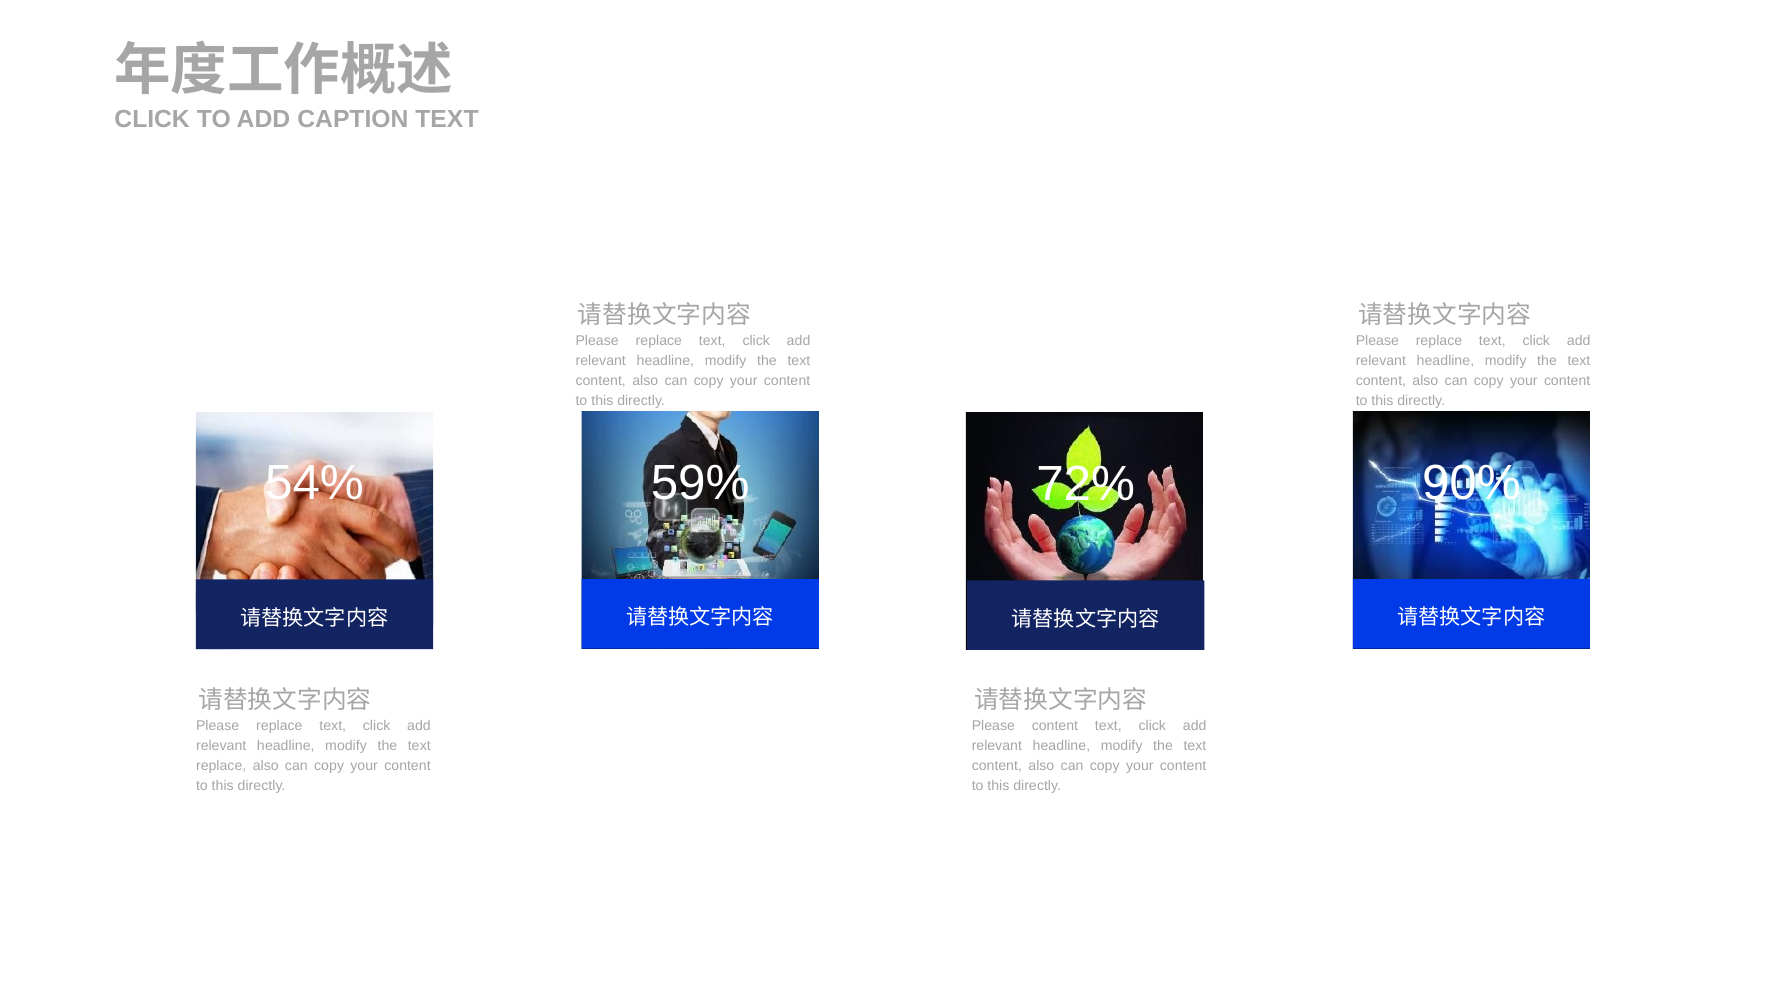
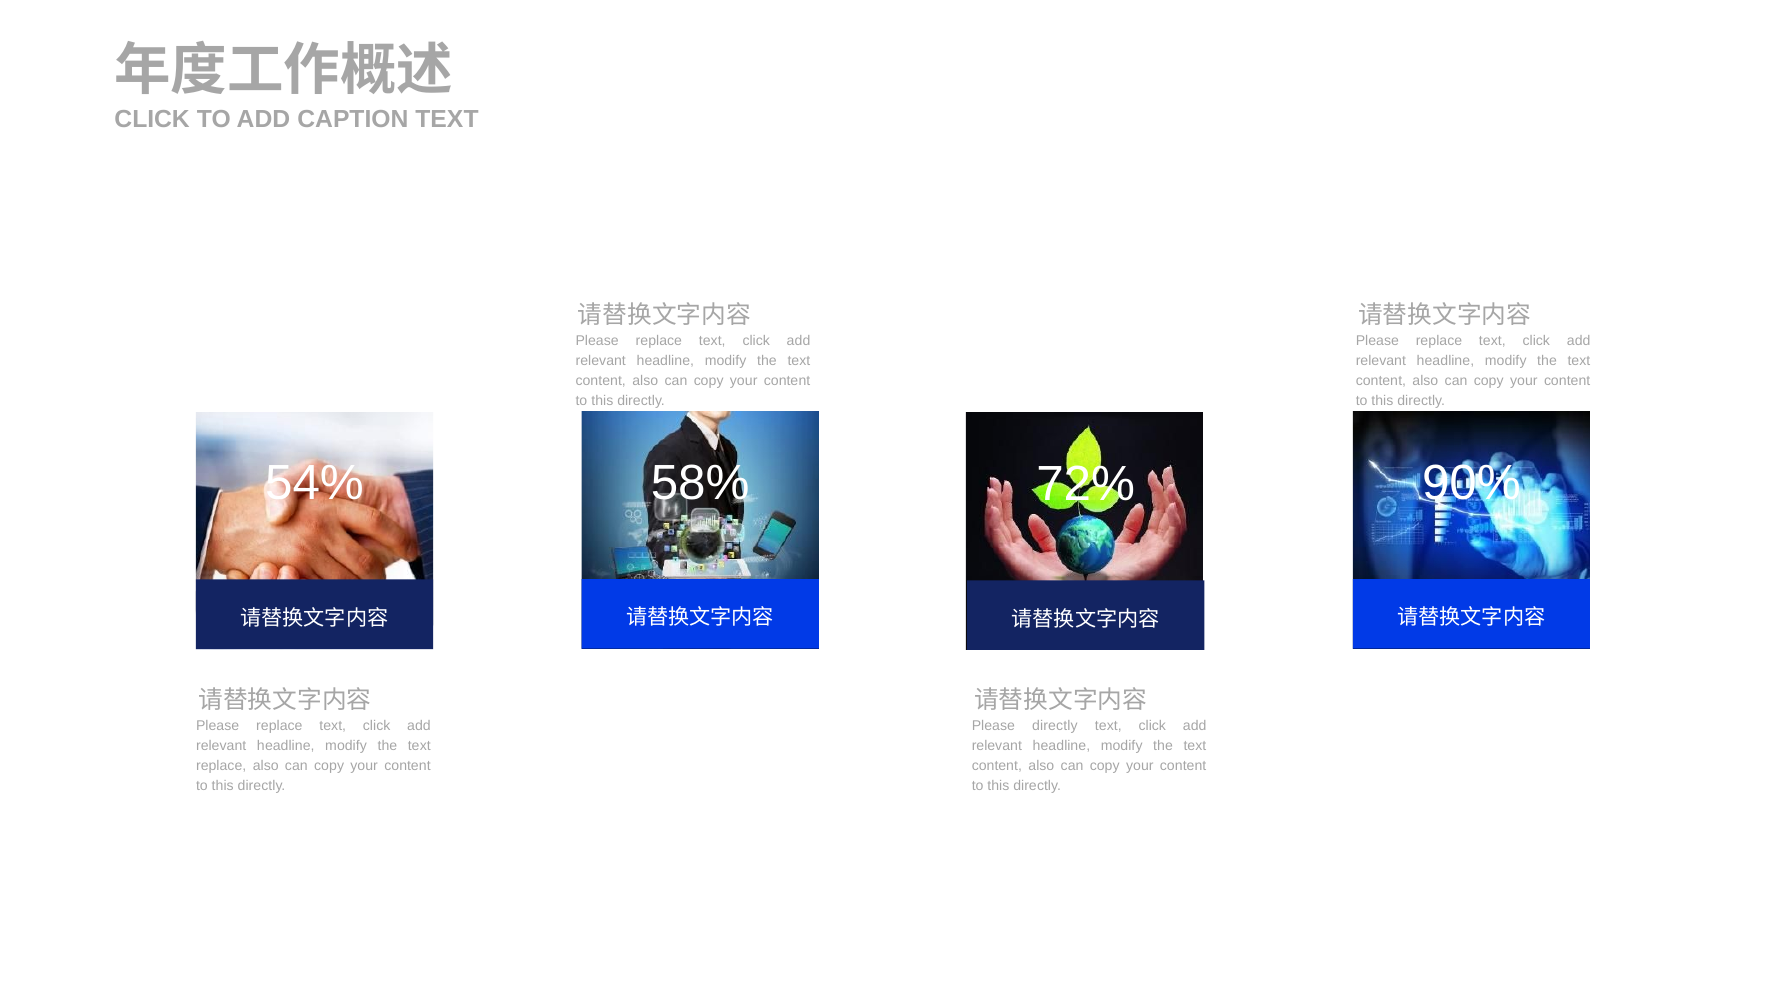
59%: 59% -> 58%
Please content: content -> directly
